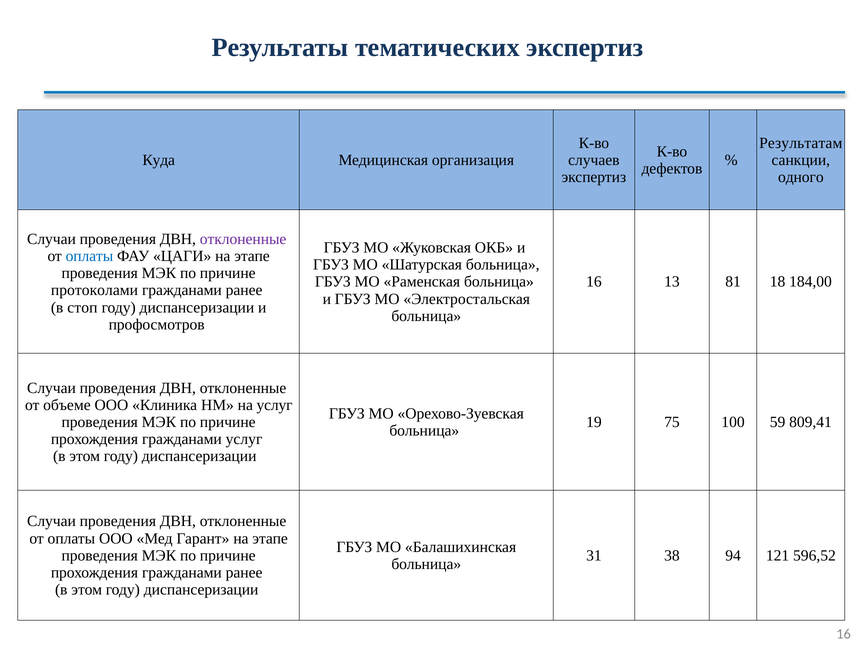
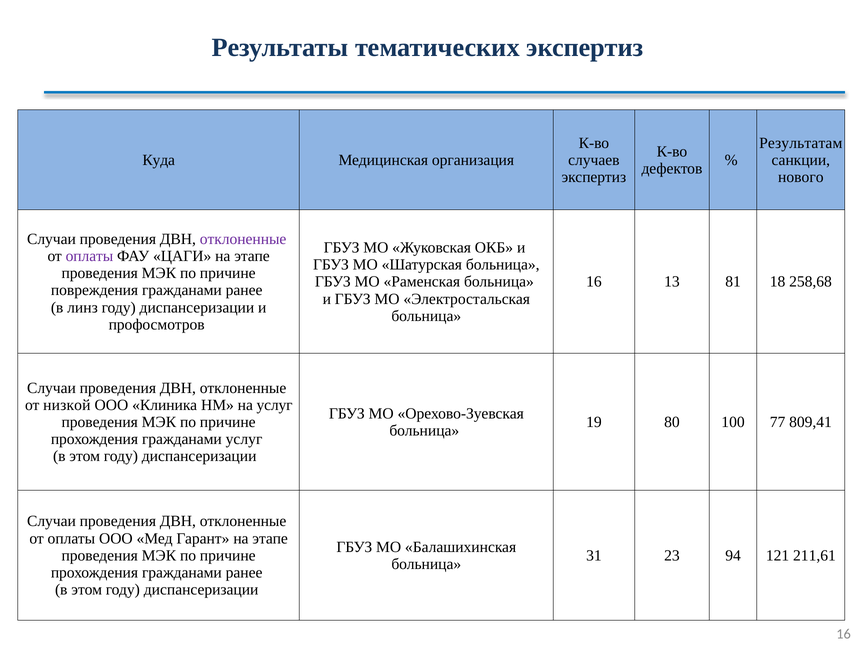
одного: одного -> нового
оплаты at (89, 256) colour: blue -> purple
184,00: 184,00 -> 258,68
протоколами: протоколами -> повреждения
стоп: стоп -> линз
объеме: объеме -> низкой
75: 75 -> 80
59: 59 -> 77
38: 38 -> 23
596,52: 596,52 -> 211,61
